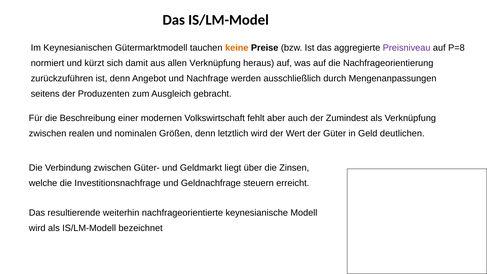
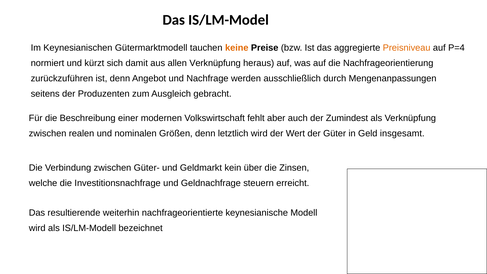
Preisniveau colour: purple -> orange
P=8: P=8 -> P=4
deutlichen: deutlichen -> insgesamt
liegt: liegt -> kein
